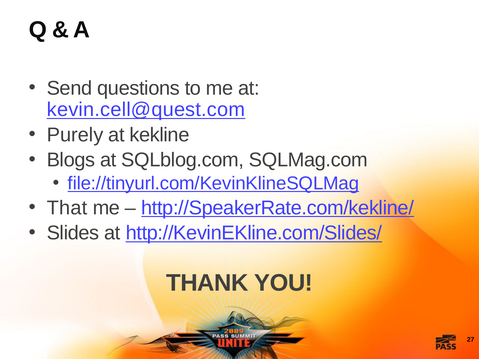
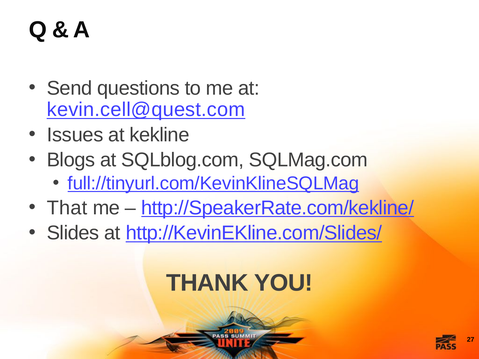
Purely: Purely -> Issues
file://tinyurl.com/KevinKlineSQLMag: file://tinyurl.com/KevinKlineSQLMag -> full://tinyurl.com/KevinKlineSQLMag
